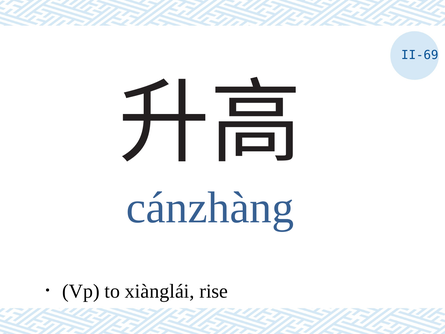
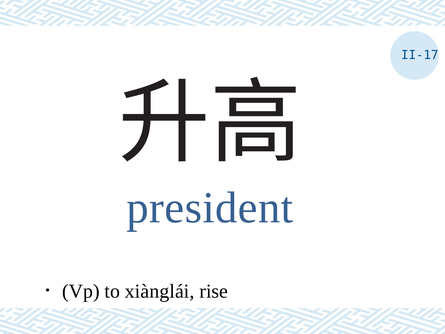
II-69: II-69 -> II-17
cánzhàng: cánzhàng -> president
